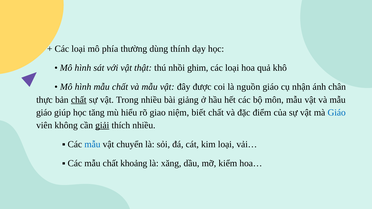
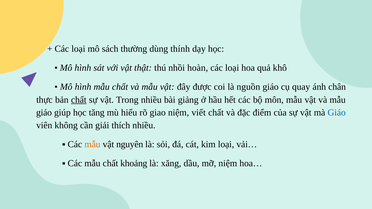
phía: phía -> sách
ghim: ghim -> hoàn
nhận: nhận -> quay
biết: biết -> viết
giải underline: present -> none
mẫu at (92, 145) colour: blue -> orange
chuyển: chuyển -> nguyên
mỡ kiểm: kiểm -> niệm
